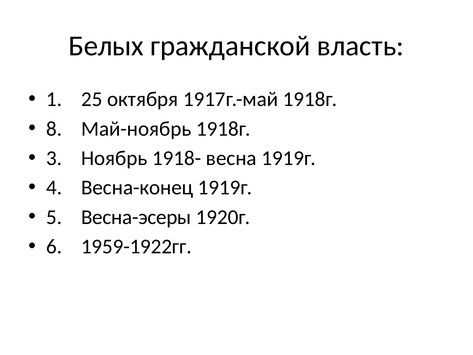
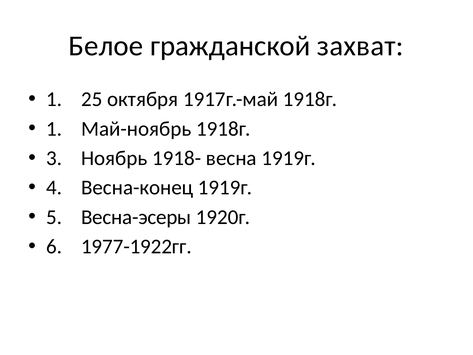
Белых: Белых -> Белое
власть: власть -> захват
8 at (54, 129): 8 -> 1
1959-1922гг: 1959-1922гг -> 1977-1922гг
